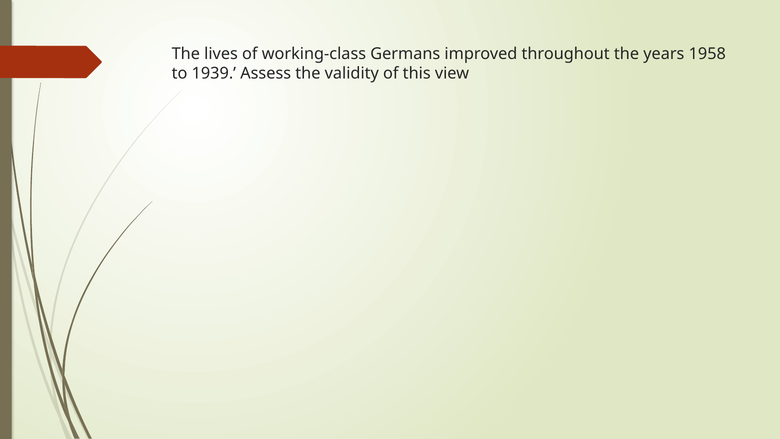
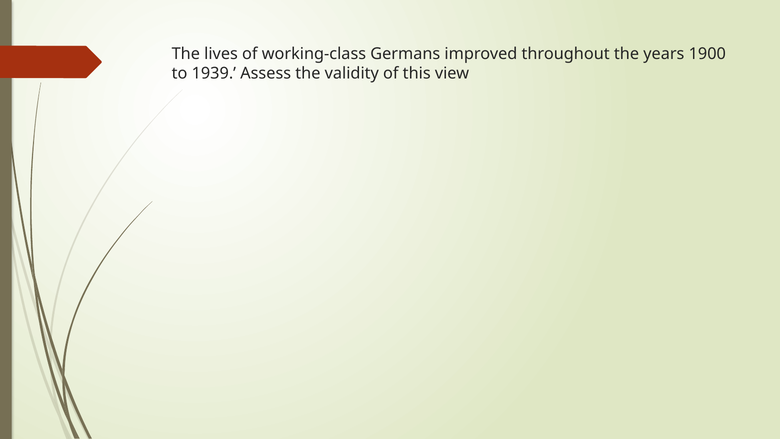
1958: 1958 -> 1900
